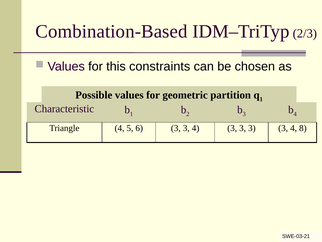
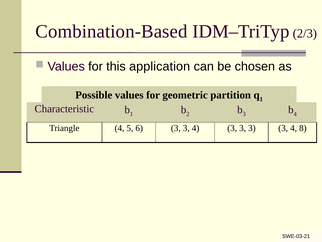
constraints: constraints -> application
